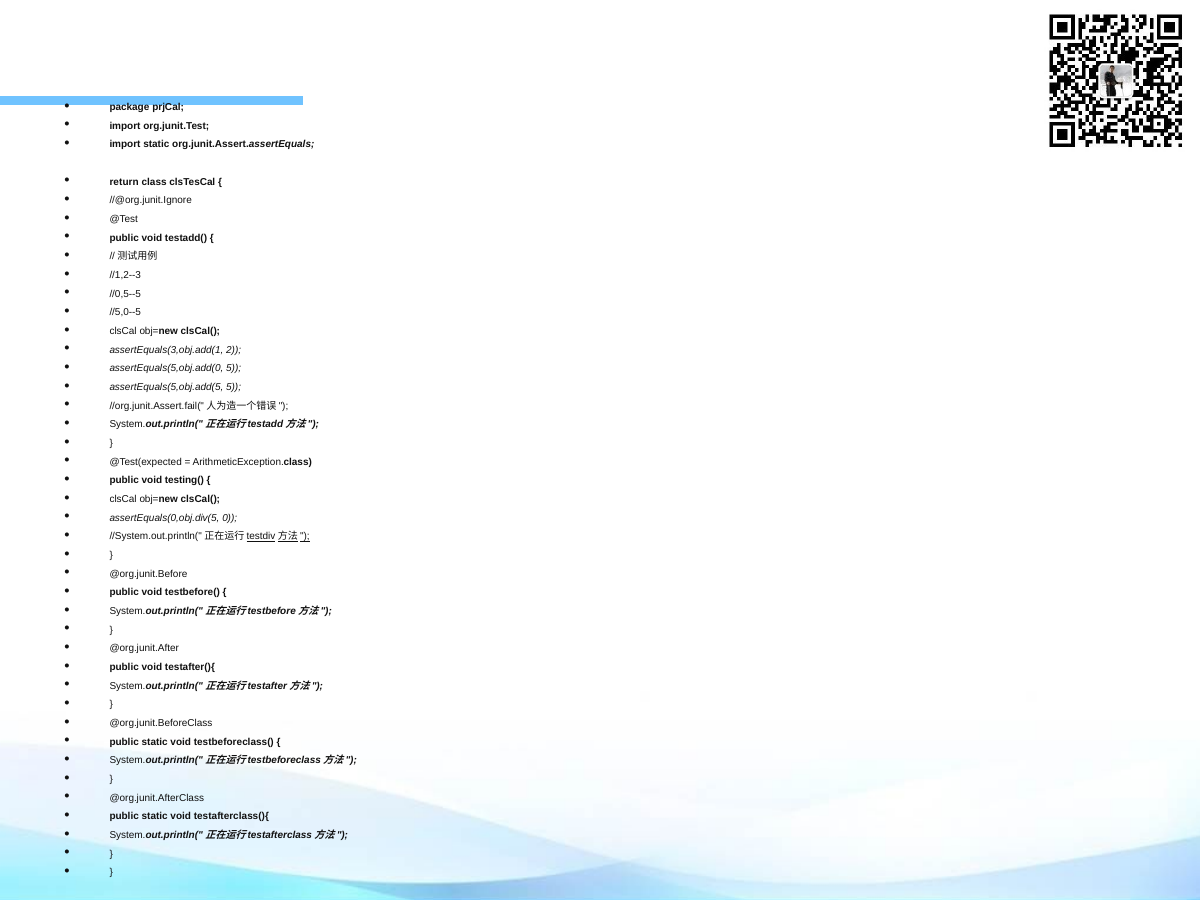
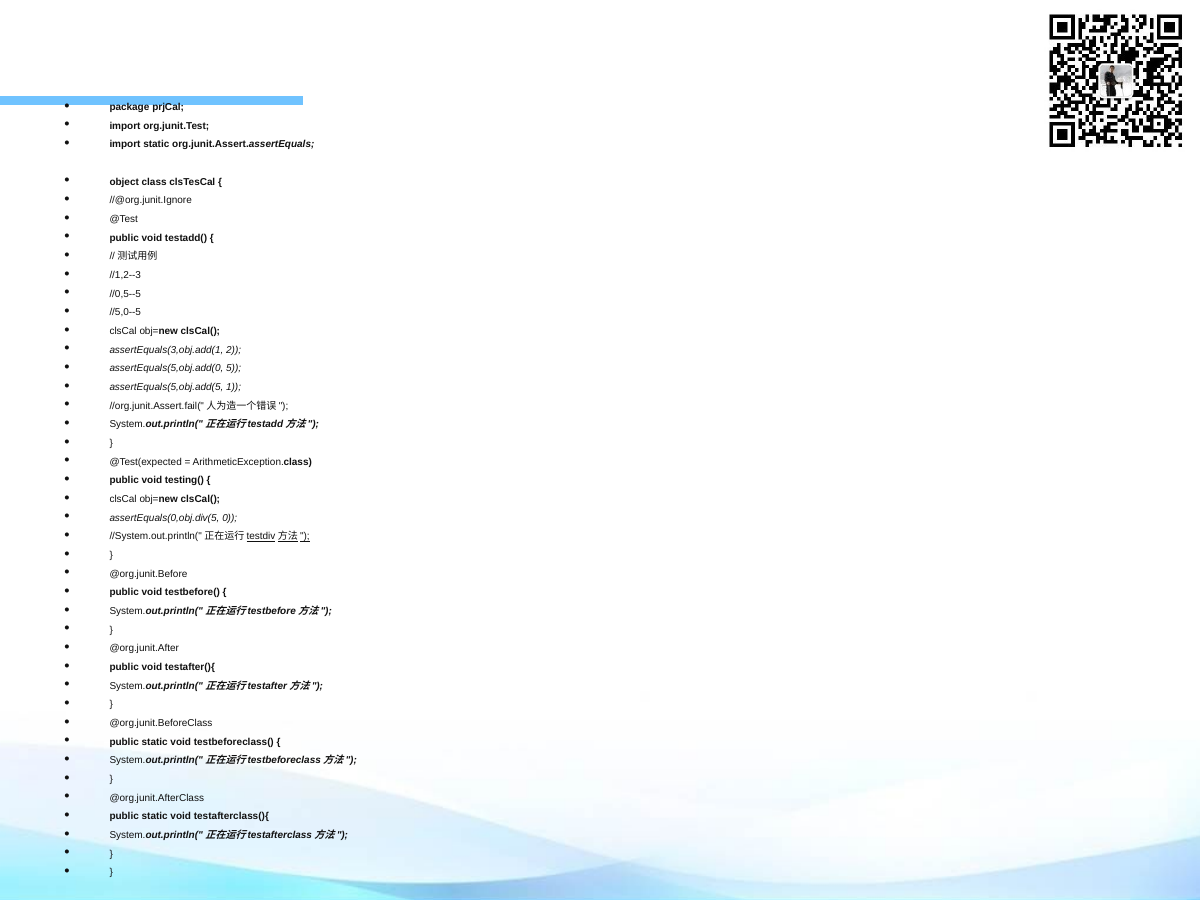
return: return -> object
assertEquals(5,obj.add(5 5: 5 -> 1
